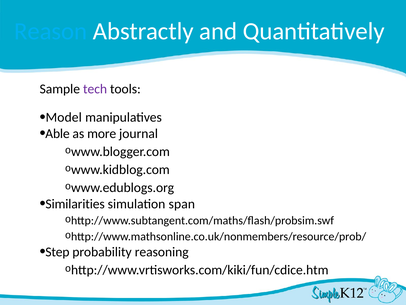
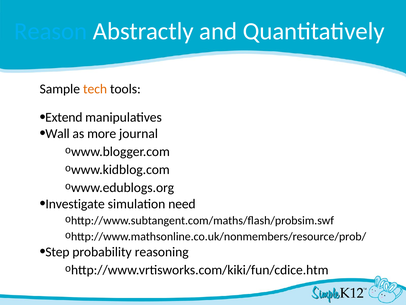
tech colour: purple -> orange
Model: Model -> Extend
Able: Able -> Wall
Similarities: Similarities -> Investigate
span: span -> need
